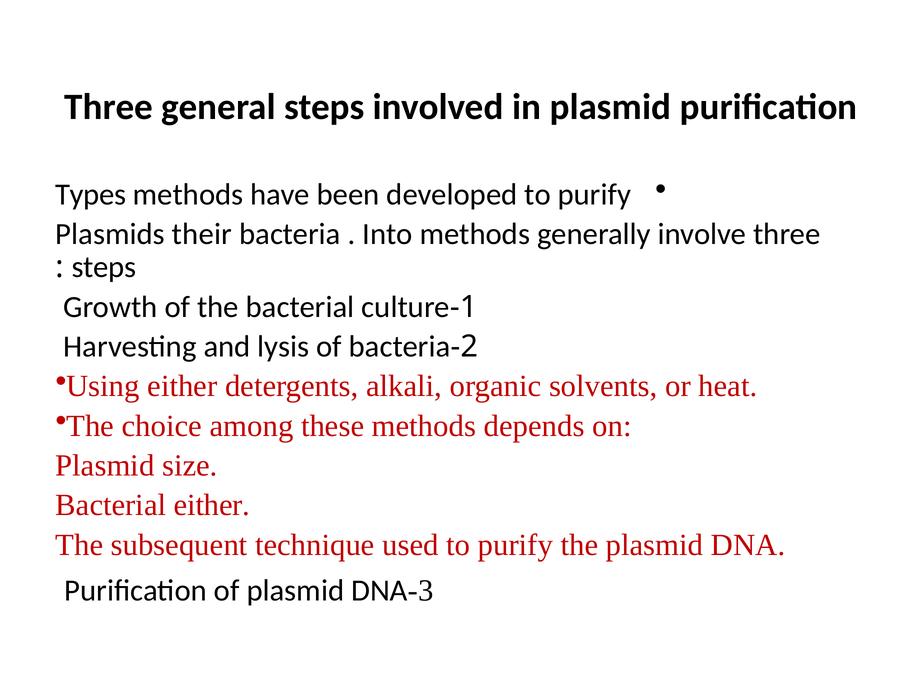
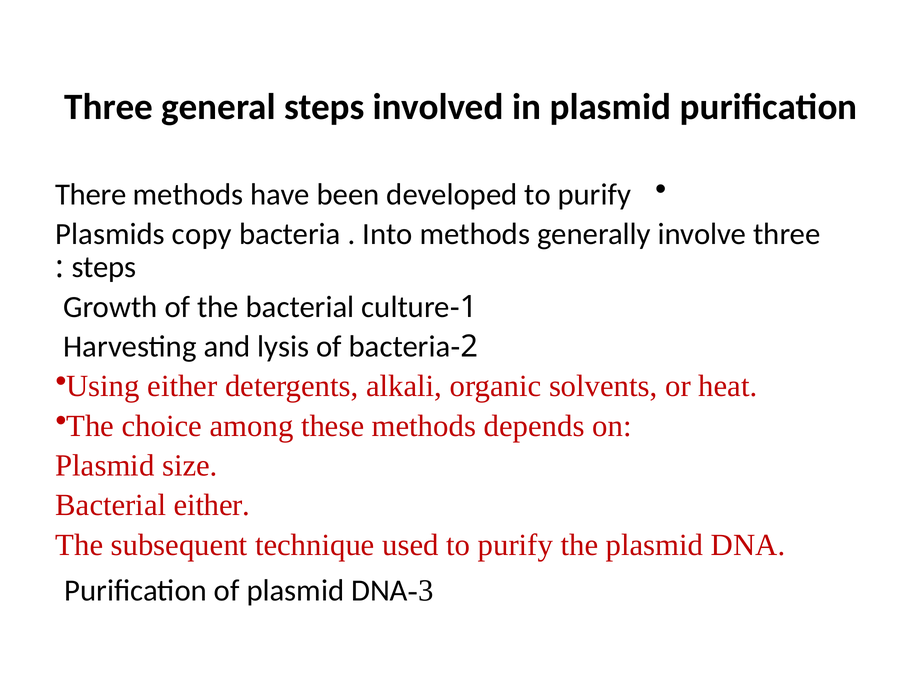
Types: Types -> There
their: their -> copy
